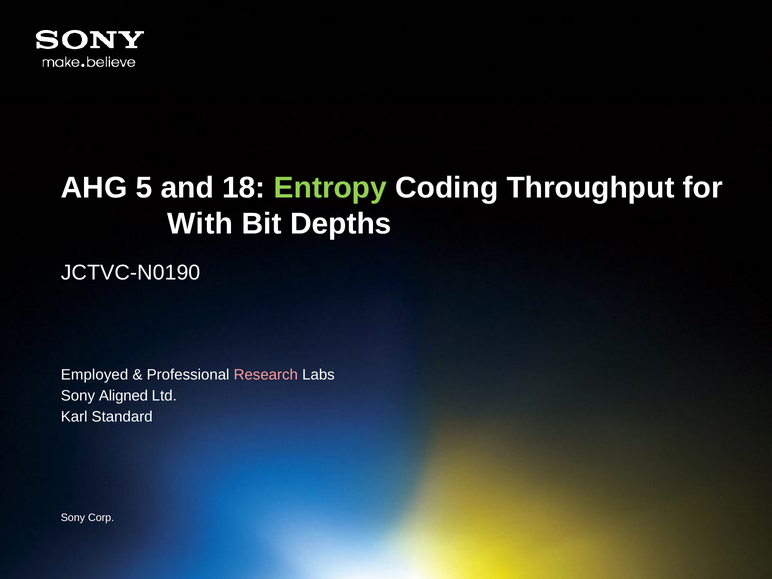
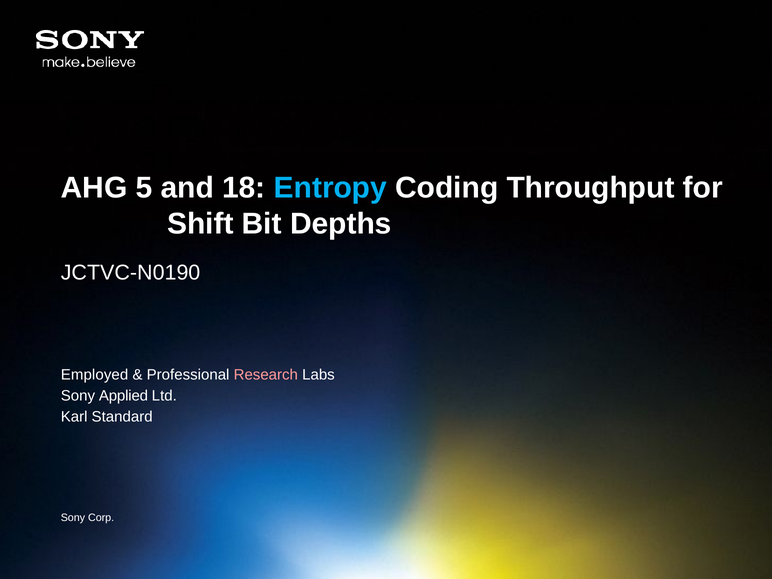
Entropy colour: light green -> light blue
With: With -> Shift
Aligned: Aligned -> Applied
